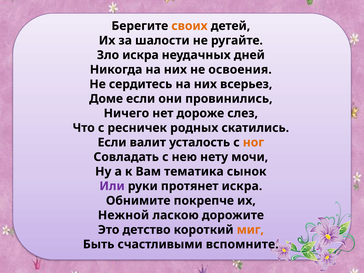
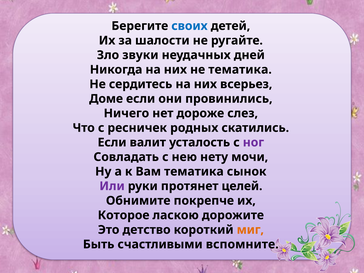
своих colour: orange -> blue
Зло искра: искра -> звуки
не освоения: освоения -> тематика
ног colour: orange -> purple
протянет искра: искра -> целей
Нежной: Нежной -> Которое
